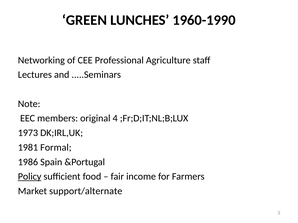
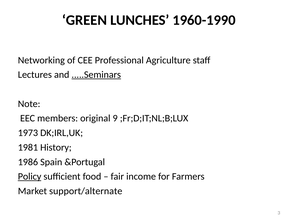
.....Seminars underline: none -> present
4: 4 -> 9
Formal: Formal -> History
